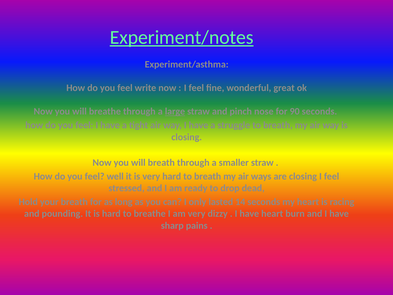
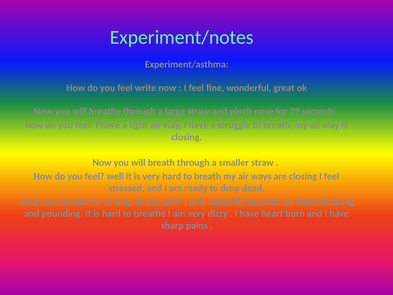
Experiment/notes underline: present -> none
90: 90 -> 39
14: 14 -> 89
